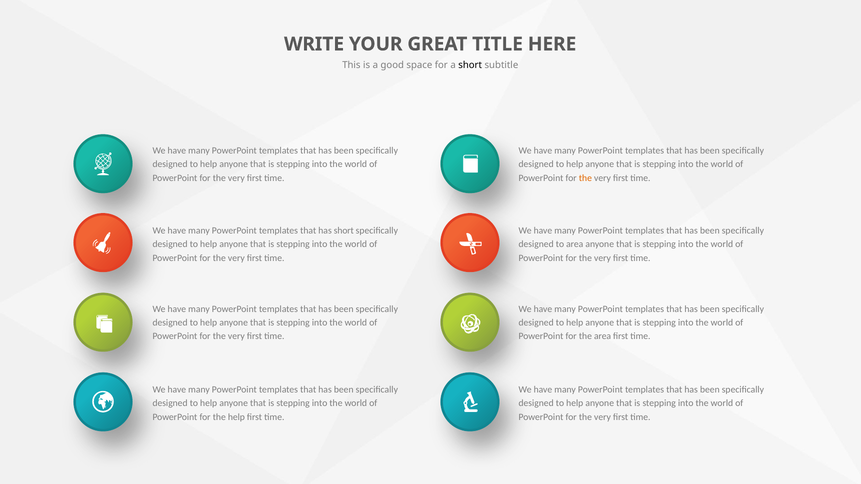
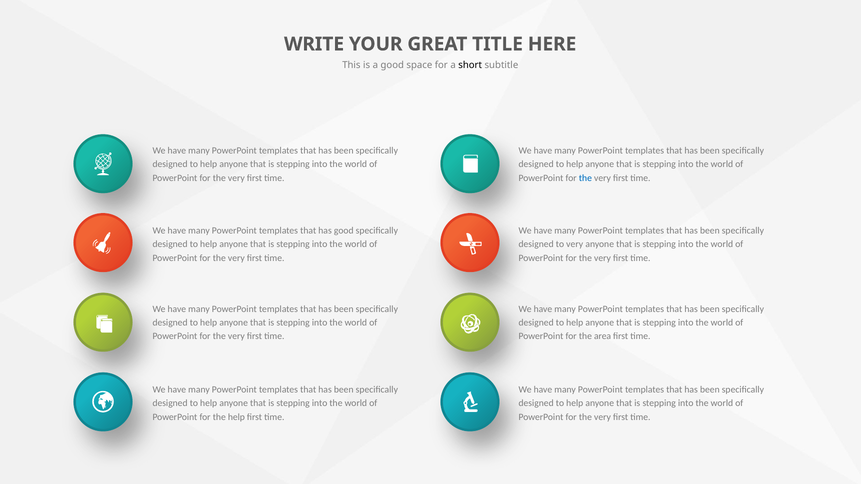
the at (585, 178) colour: orange -> blue
has short: short -> good
to area: area -> very
